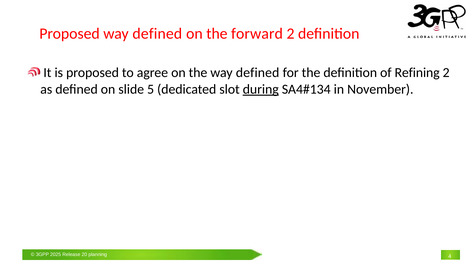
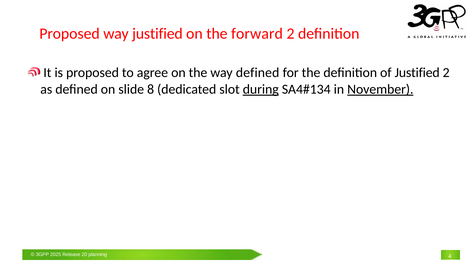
Proposed way defined: defined -> justified
of Refining: Refining -> Justified
5: 5 -> 8
November underline: none -> present
